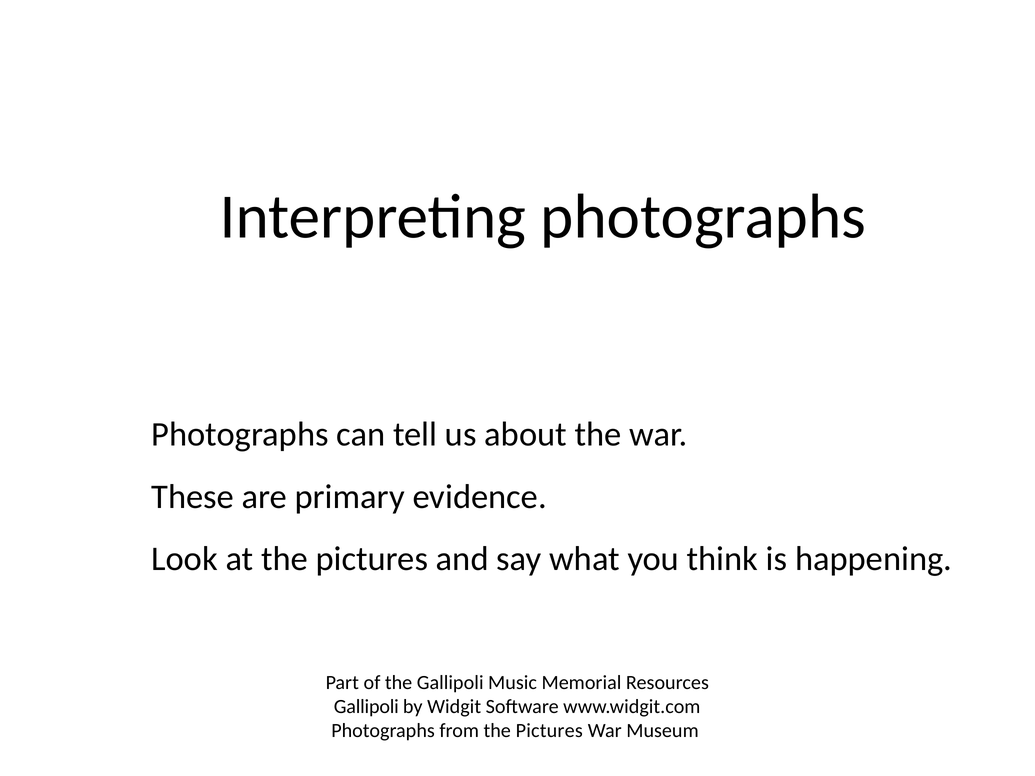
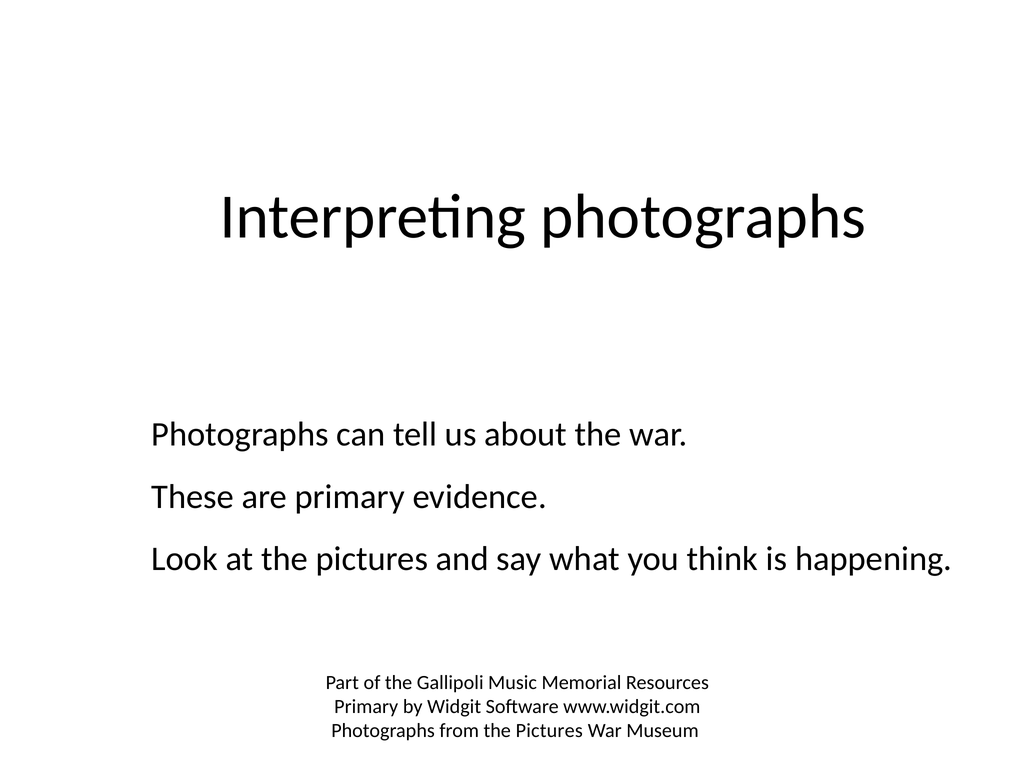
Gallipoli at (366, 707): Gallipoli -> Primary
